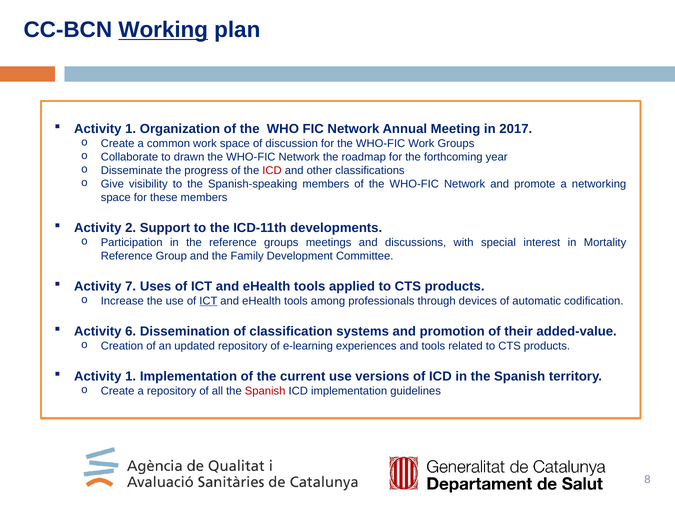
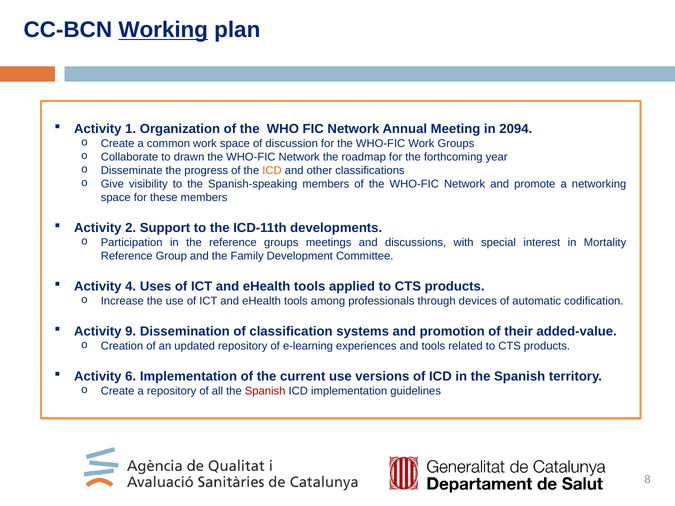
2017: 2017 -> 2094
ICD at (272, 171) colour: red -> orange
7: 7 -> 4
ICT at (208, 301) underline: present -> none
6: 6 -> 9
1 at (131, 377): 1 -> 6
